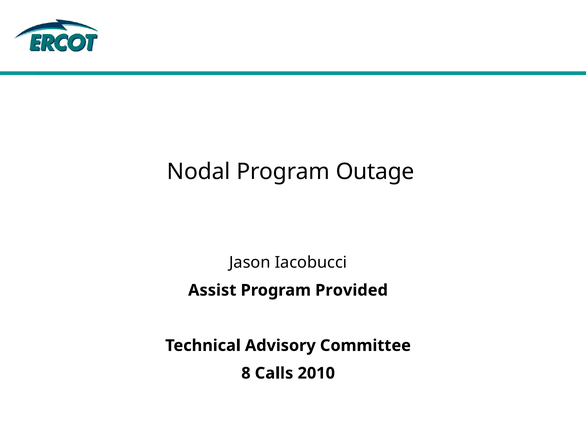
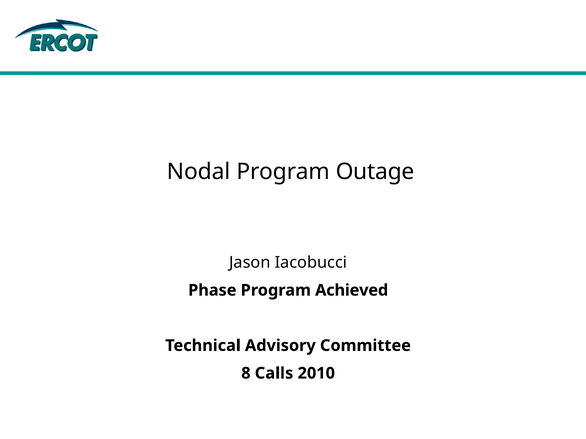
Assist: Assist -> Phase
Provided: Provided -> Achieved
